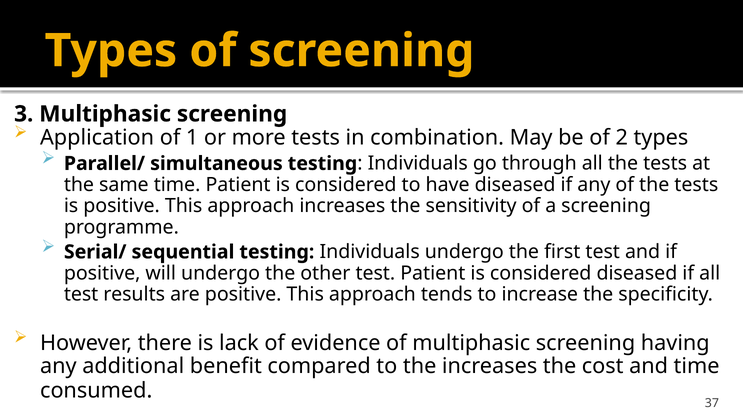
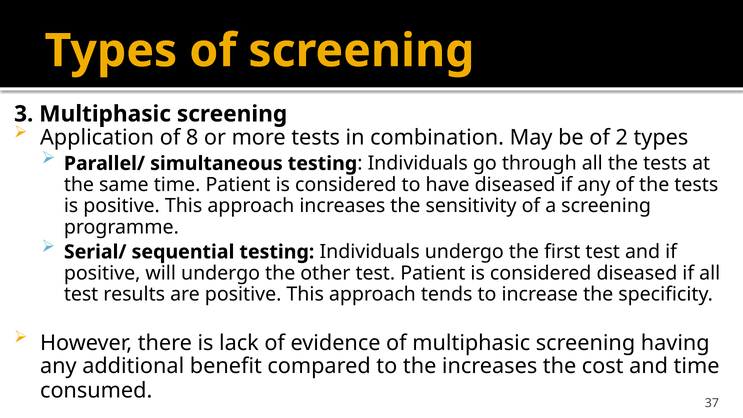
1: 1 -> 8
